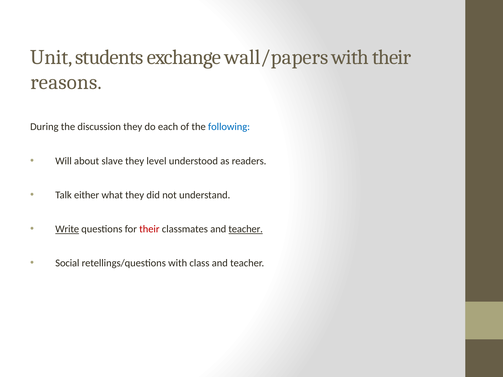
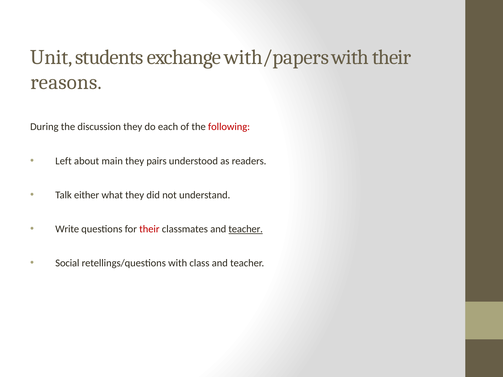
wall/papers: wall/papers -> with/papers
following colour: blue -> red
Will: Will -> Left
slave: slave -> main
level: level -> pairs
Write underline: present -> none
